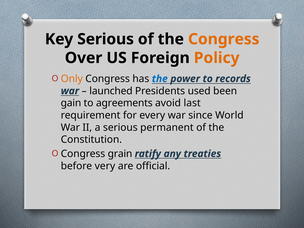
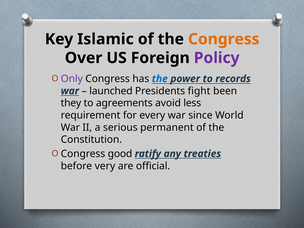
Key Serious: Serious -> Islamic
Policy colour: orange -> purple
Only colour: orange -> purple
used: used -> fight
gain: gain -> they
last: last -> less
grain: grain -> good
